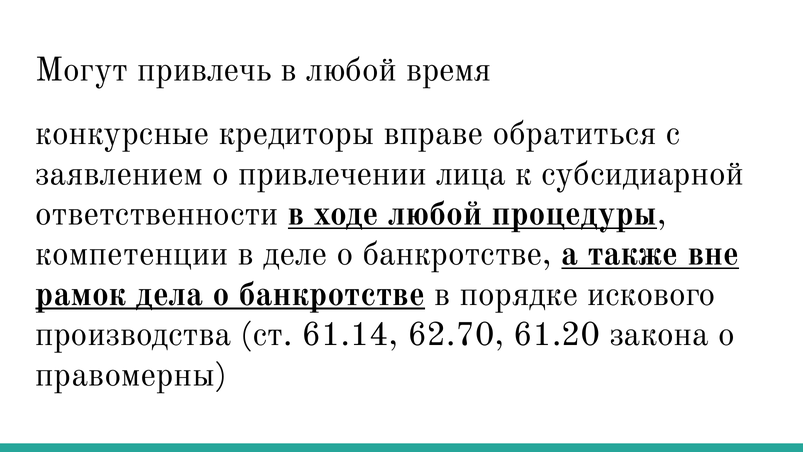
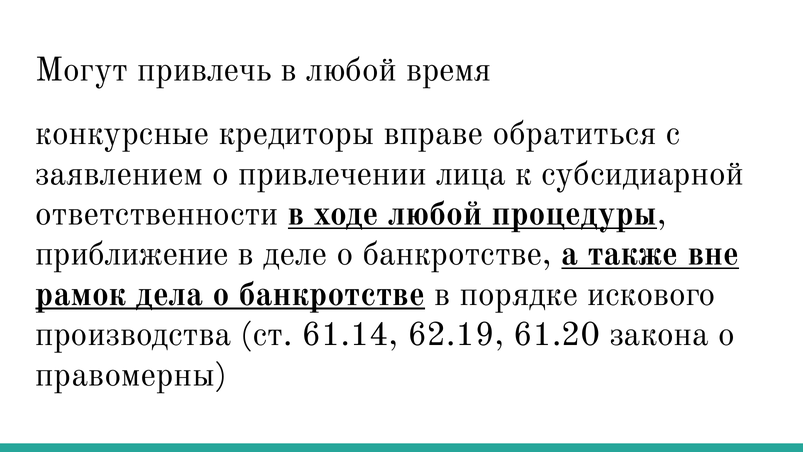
компетенции: компетенции -> приближение
62.70: 62.70 -> 62.19
